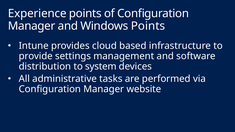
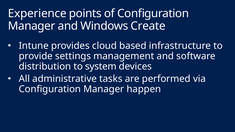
Windows Points: Points -> Create
website: website -> happen
